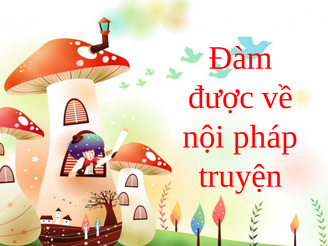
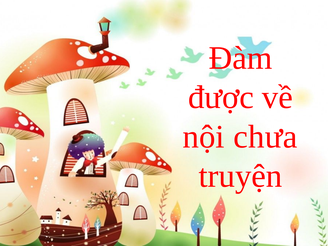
pháp: pháp -> chưa
